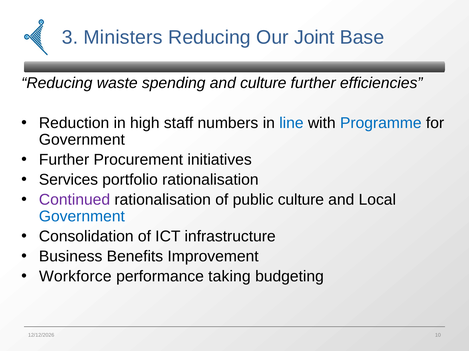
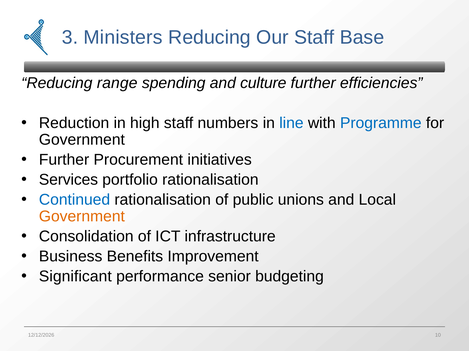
Our Joint: Joint -> Staff
waste: waste -> range
Continued colour: purple -> blue
public culture: culture -> unions
Government at (82, 217) colour: blue -> orange
Workforce: Workforce -> Significant
taking: taking -> senior
